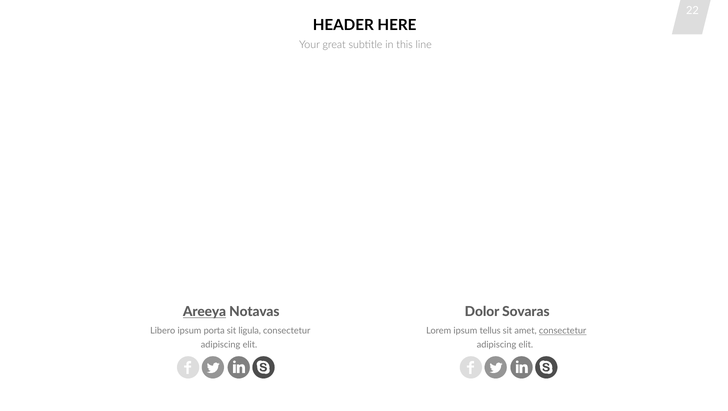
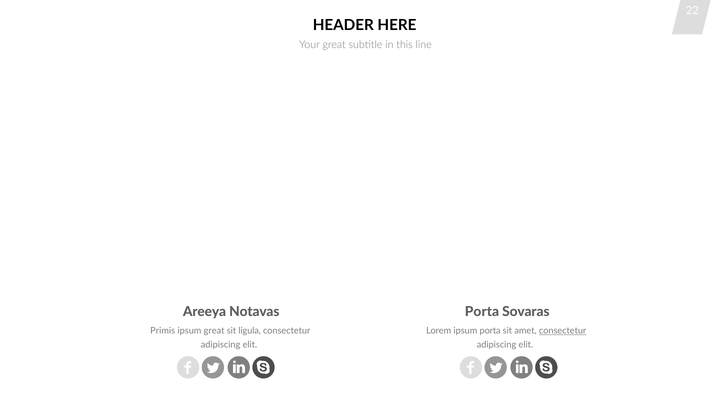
Areeya underline: present -> none
Dolor at (482, 312): Dolor -> Porta
Libero: Libero -> Primis
ipsum porta: porta -> great
ipsum tellus: tellus -> porta
